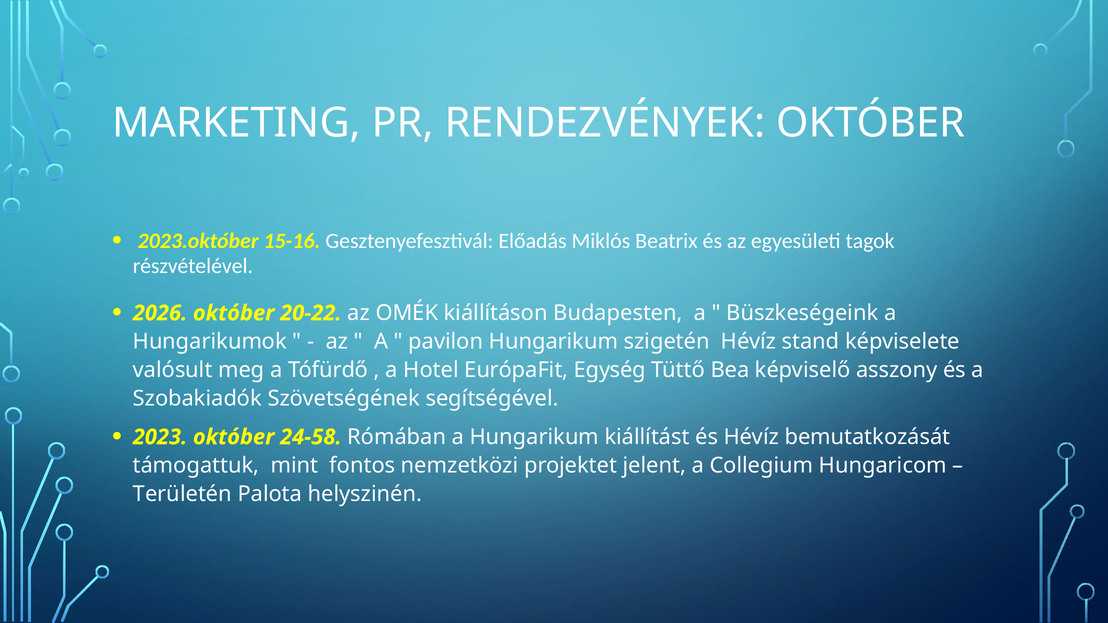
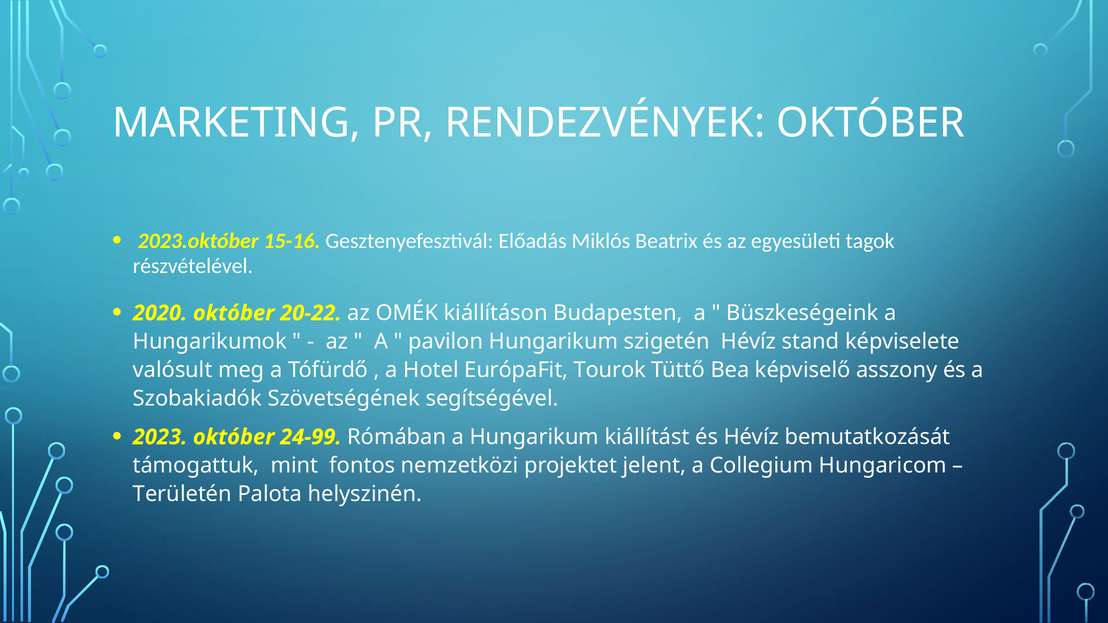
2026: 2026 -> 2020
Egység: Egység -> Tourok
24-58: 24-58 -> 24-99
